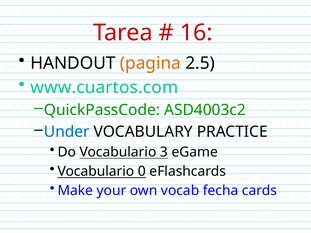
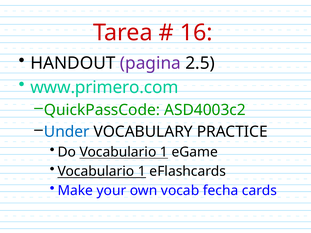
pagina colour: orange -> purple
www.cuartos.com: www.cuartos.com -> www.primero.com
Do Vocabulario 3: 3 -> 1
0 at (142, 171): 0 -> 1
